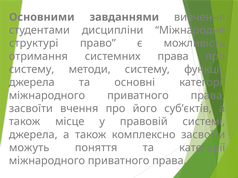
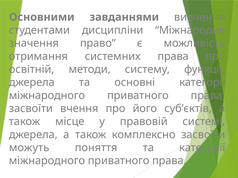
структурі: структурі -> значення
систему at (32, 70): систему -> освітній
